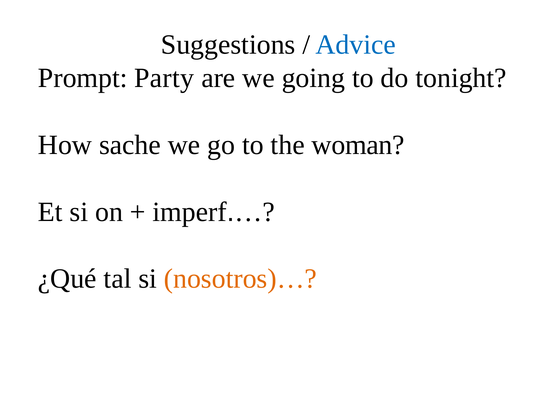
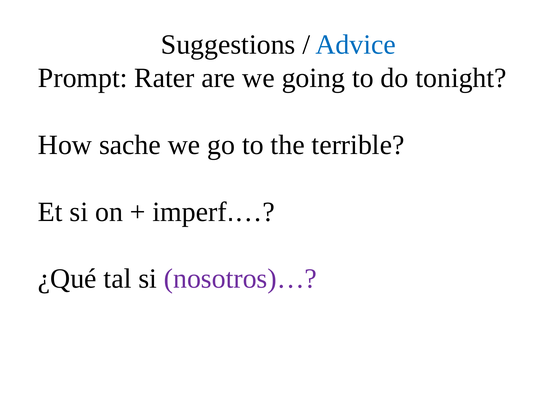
Party: Party -> Rater
woman: woman -> terrible
nosotros)… colour: orange -> purple
